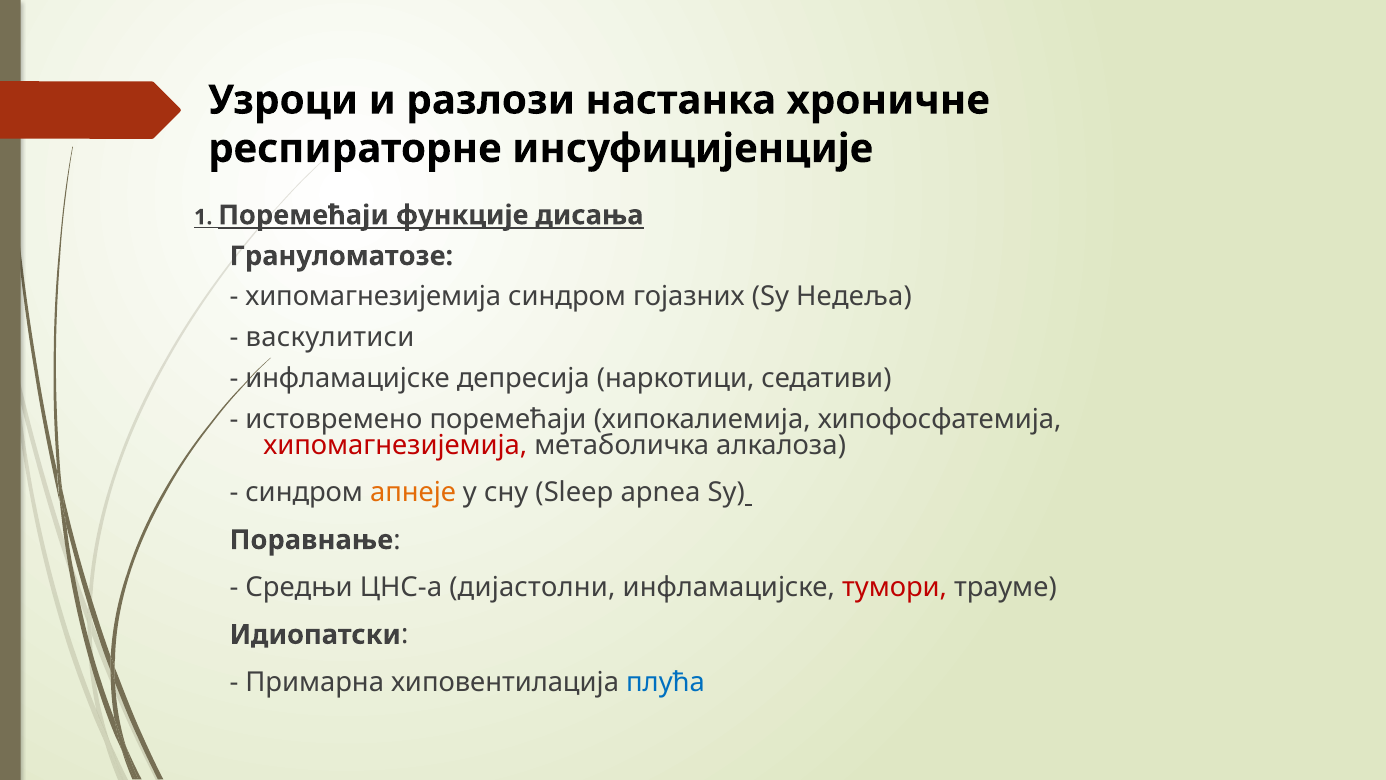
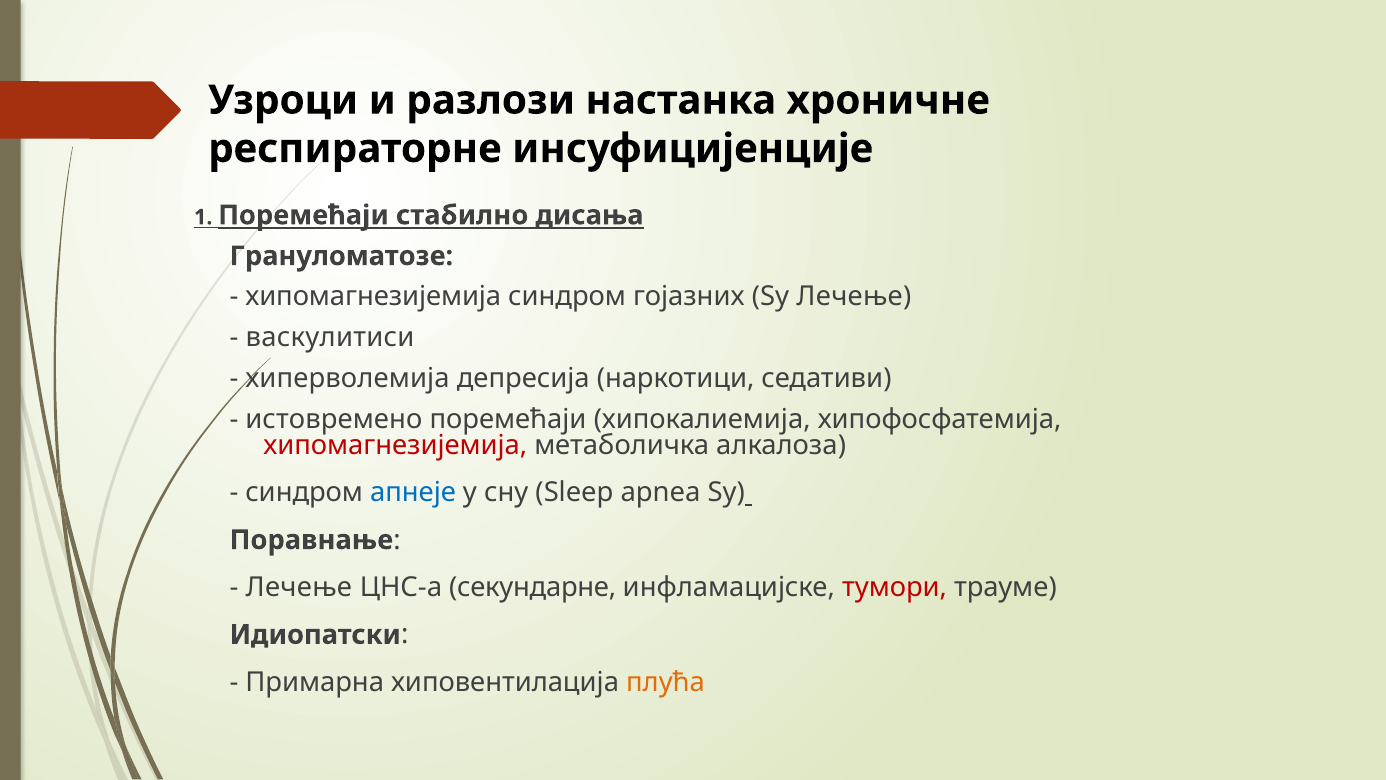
функције: функције -> стабилно
Sy Недеља: Недеља -> Лечење
инфламацијске at (348, 378): инфламацијске -> хиперволемија
апнеје colour: orange -> blue
Средњи at (299, 587): Средњи -> Лечење
дијастолни: дијастолни -> секундарне
плућа colour: blue -> orange
